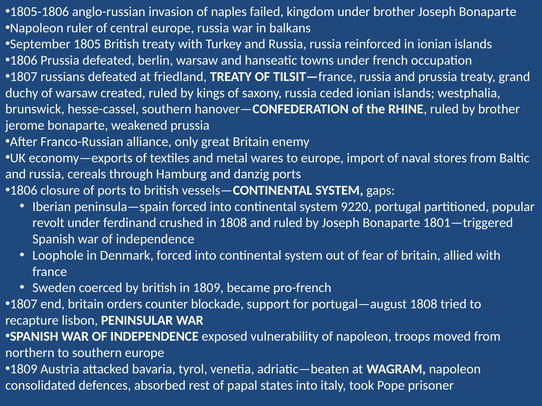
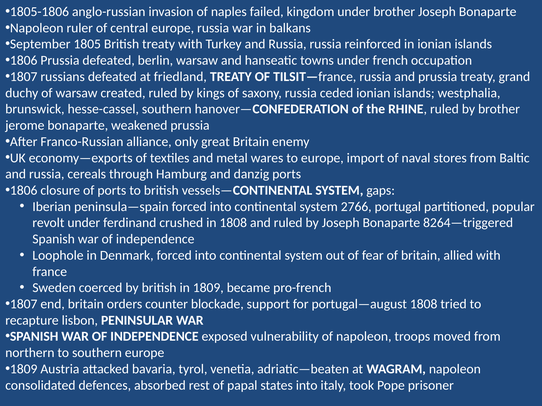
9220: 9220 -> 2766
1801—triggered: 1801—triggered -> 8264—triggered
